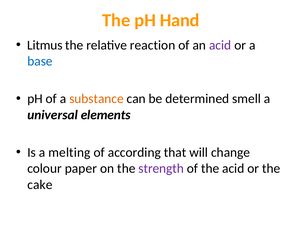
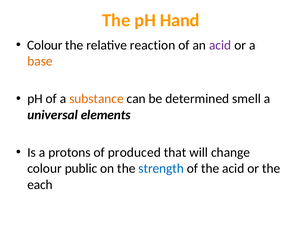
Litmus at (45, 45): Litmus -> Colour
base colour: blue -> orange
melting: melting -> protons
according: according -> produced
paper: paper -> public
strength colour: purple -> blue
cake: cake -> each
